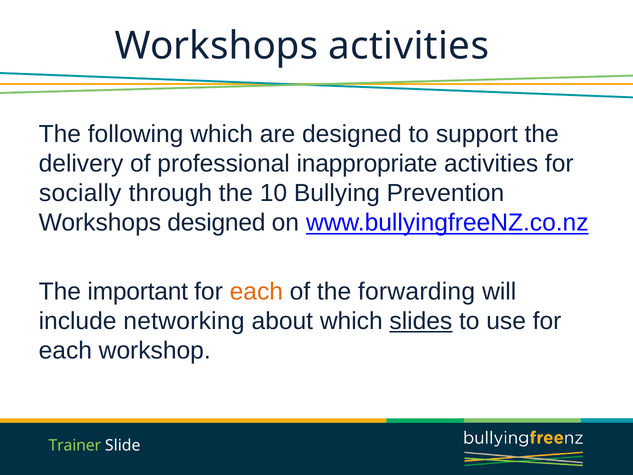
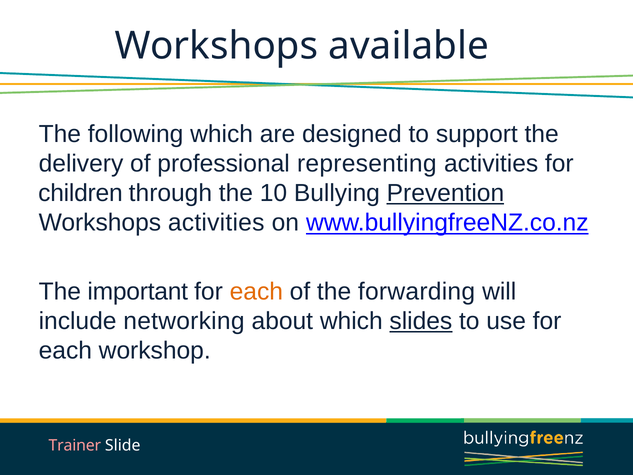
Workshops activities: activities -> available
inappropriate: inappropriate -> representing
socially: socially -> children
Prevention underline: none -> present
Workshops designed: designed -> activities
Trainer colour: light green -> pink
